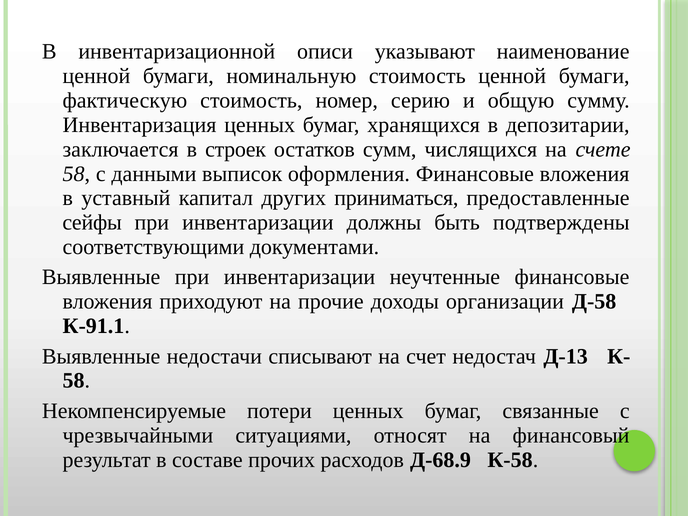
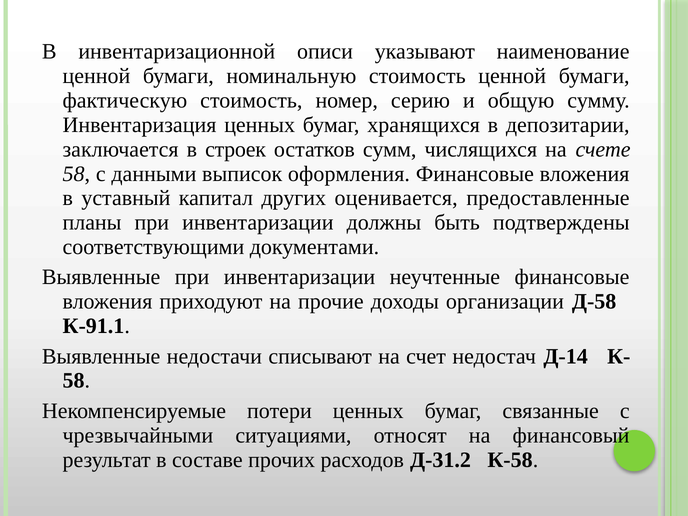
приниматься: приниматься -> оценивается
сейфы: сейфы -> планы
Д-13: Д-13 -> Д-14
Д-68.9: Д-68.9 -> Д-31.2
